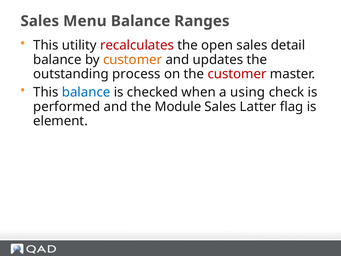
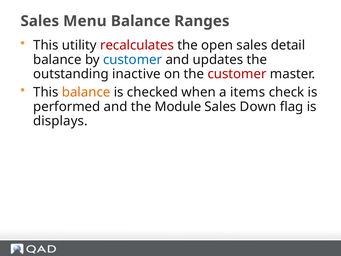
customer at (133, 60) colour: orange -> blue
process: process -> inactive
balance at (86, 92) colour: blue -> orange
using: using -> items
Latter: Latter -> Down
element: element -> displays
